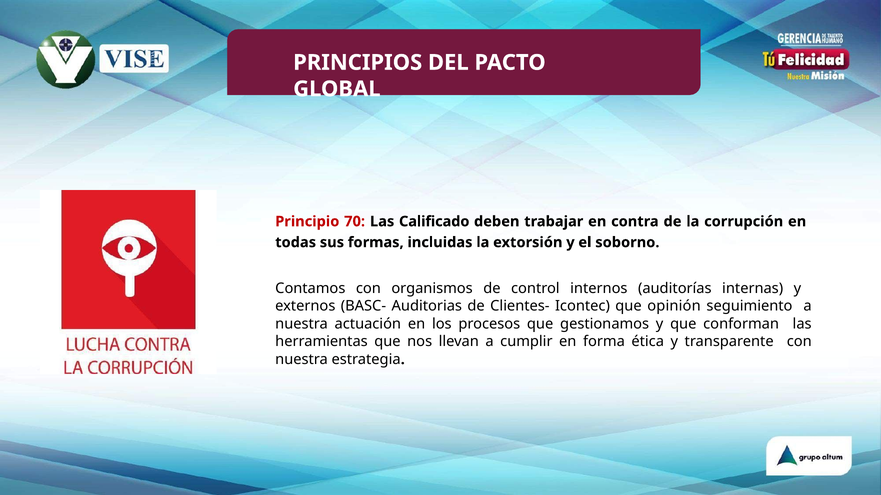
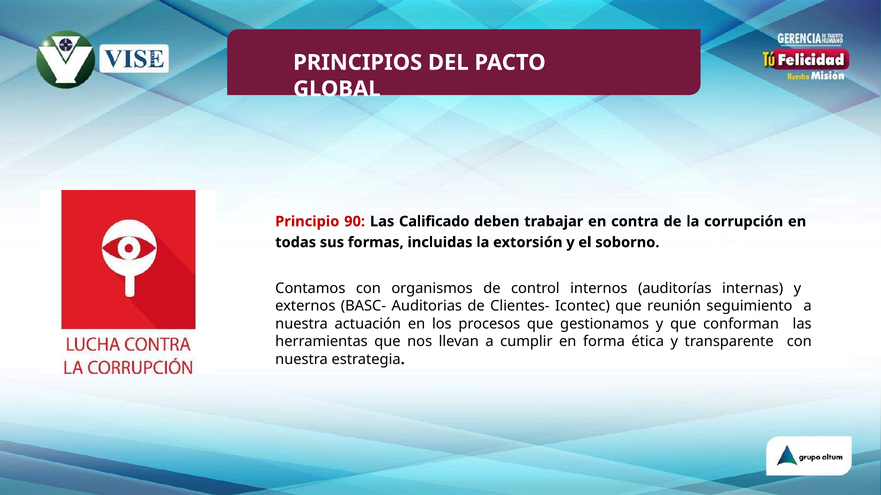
70: 70 -> 90
opinión: opinión -> reunión
